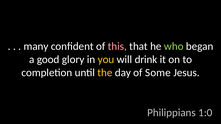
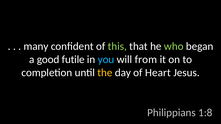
this colour: pink -> light green
glory: glory -> futile
you colour: yellow -> light blue
drink: drink -> from
Some: Some -> Heart
1:0: 1:0 -> 1:8
